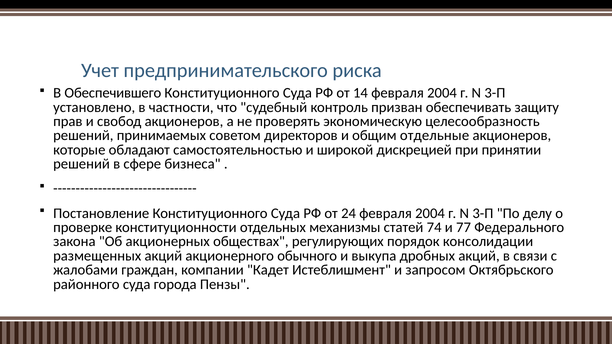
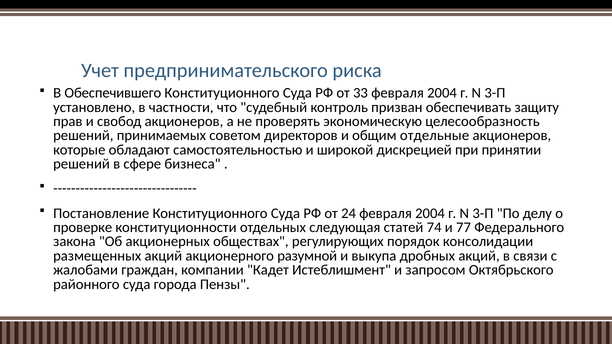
14: 14 -> 33
механизмы: механизмы -> следующая
обычного: обычного -> разумной
